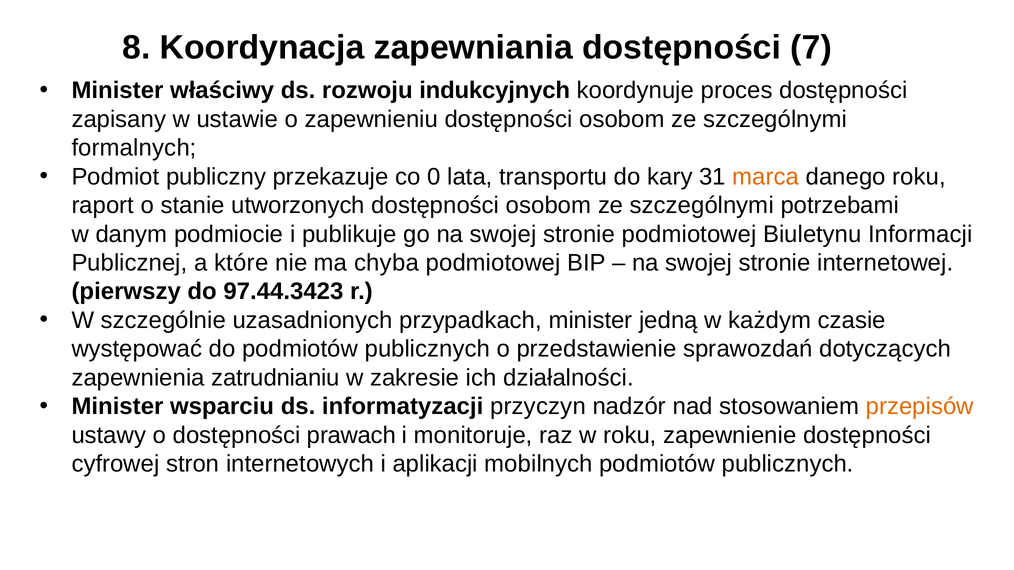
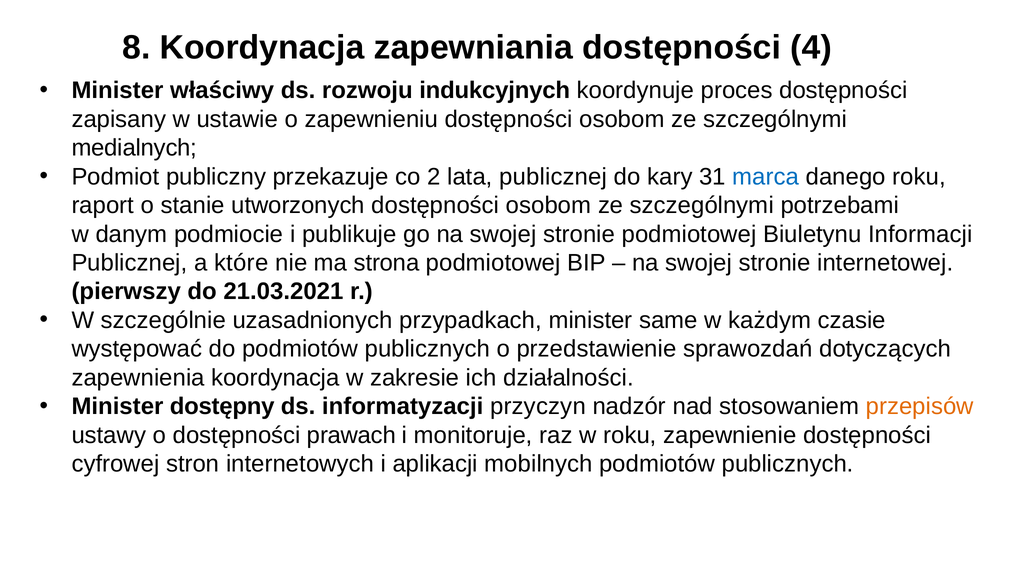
7: 7 -> 4
formalnych: formalnych -> medialnych
0: 0 -> 2
lata transportu: transportu -> publicznej
marca colour: orange -> blue
chyba: chyba -> strona
97.44.3423: 97.44.3423 -> 21.03.2021
jedną: jedną -> same
zapewnienia zatrudnianiu: zatrudnianiu -> koordynacja
wsparciu: wsparciu -> dostępny
